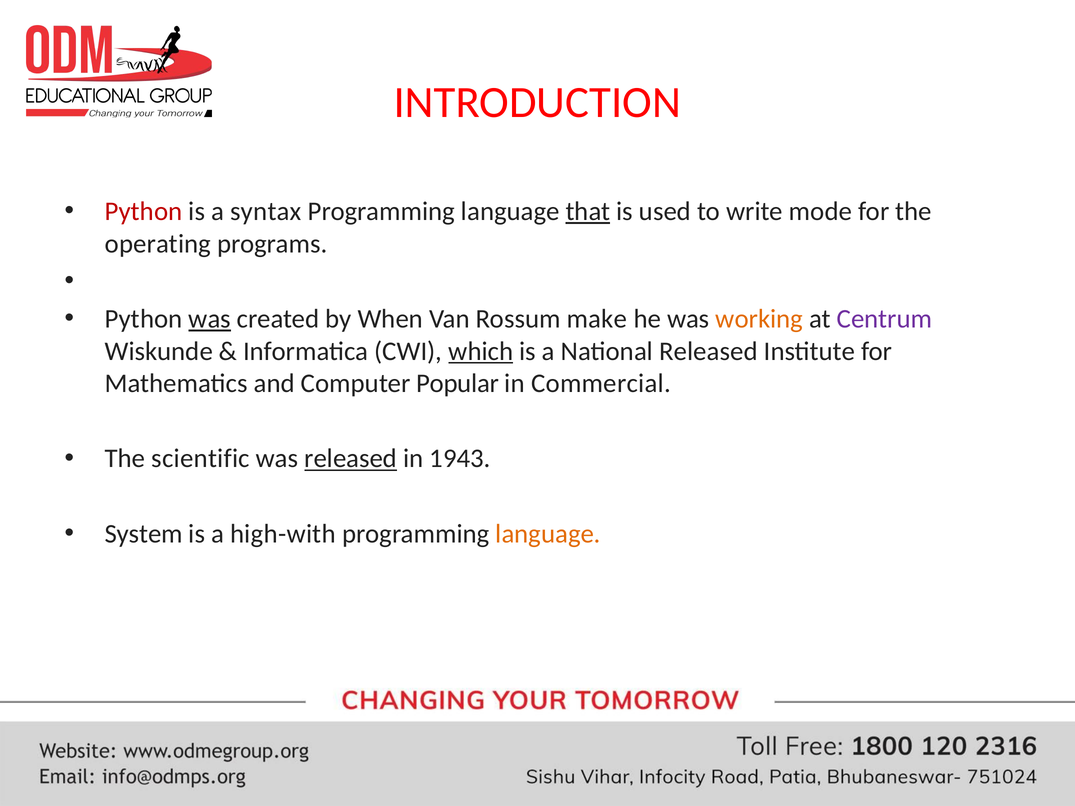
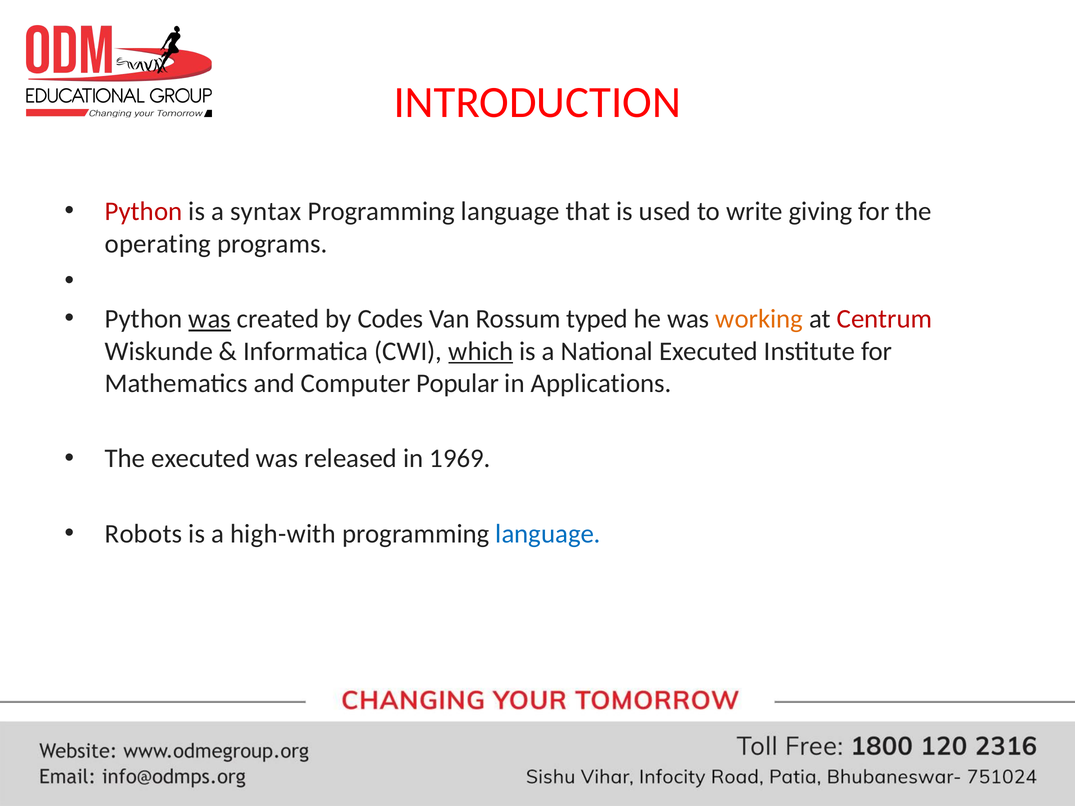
that underline: present -> none
mode: mode -> giving
When: When -> Codes
make: make -> typed
Centrum colour: purple -> red
National Released: Released -> Executed
Commercial: Commercial -> Applications
The scientific: scientific -> executed
released at (351, 459) underline: present -> none
1943: 1943 -> 1969
System: System -> Robots
language at (548, 534) colour: orange -> blue
